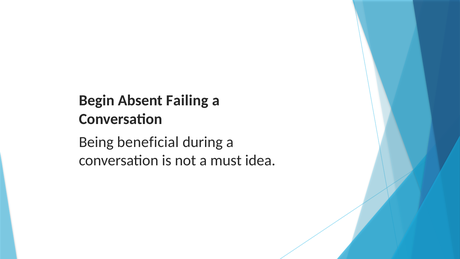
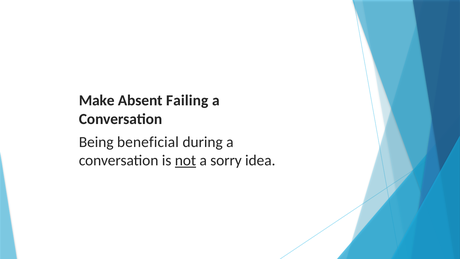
Begin: Begin -> Make
not underline: none -> present
must: must -> sorry
